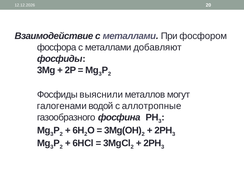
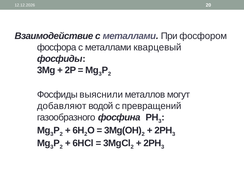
добавляют: добавляют -> кварцевый
галогенами: галогенами -> добавляют
аллотропные: аллотропные -> превращений
